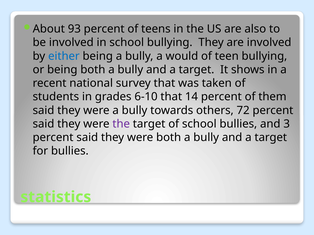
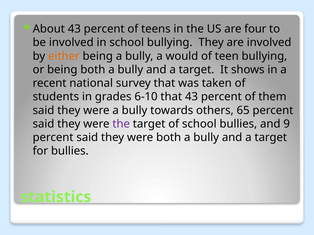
About 93: 93 -> 43
also: also -> four
either colour: blue -> orange
that 14: 14 -> 43
72: 72 -> 65
3: 3 -> 9
